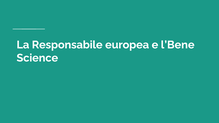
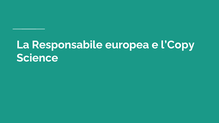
l’Bene: l’Bene -> l’Copy
